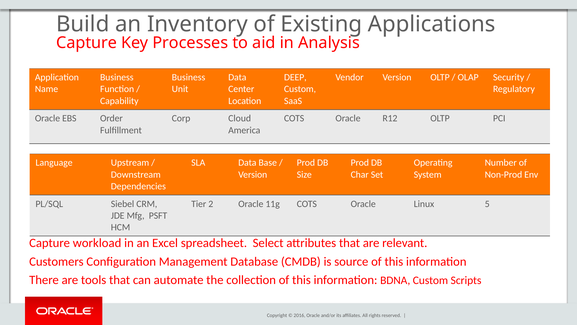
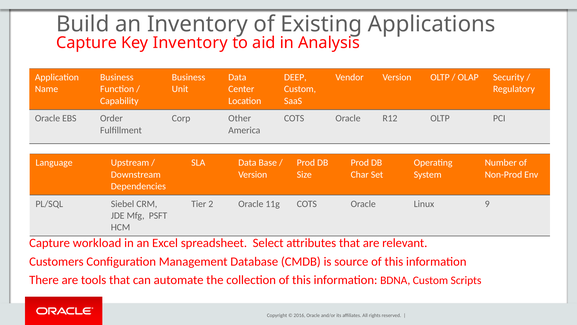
Key Processes: Processes -> Inventory
Cloud: Cloud -> Other
5: 5 -> 9
